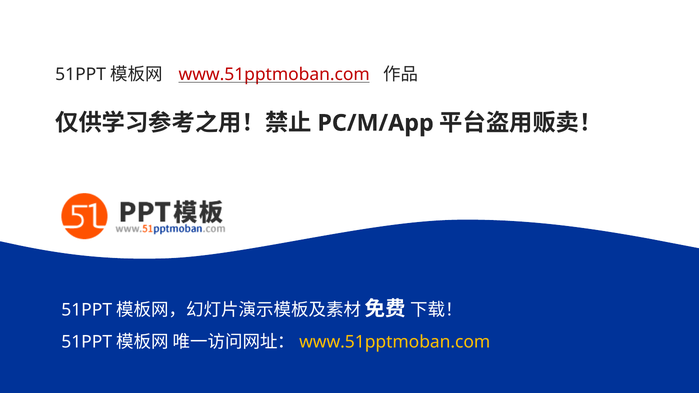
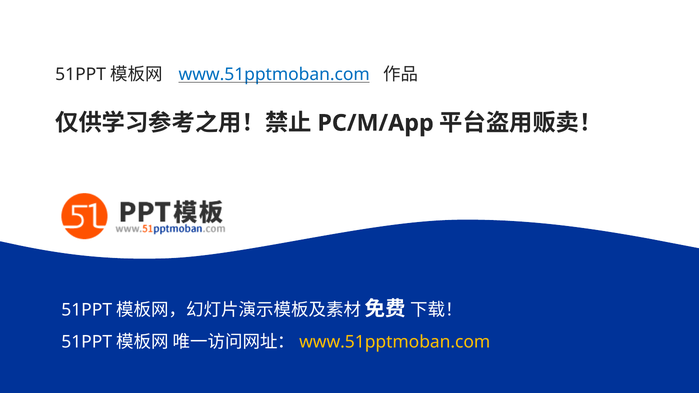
www.51pptmoban.com at (274, 74) colour: red -> blue
